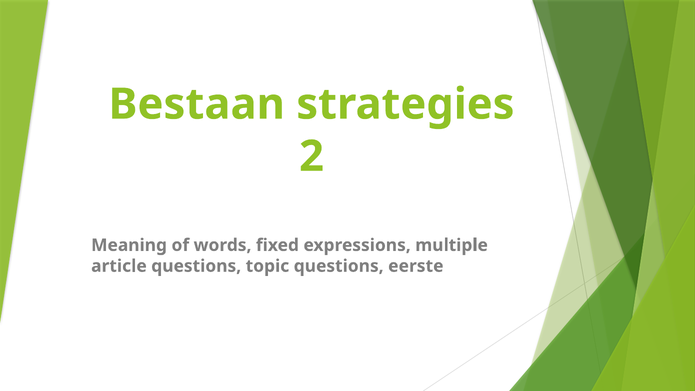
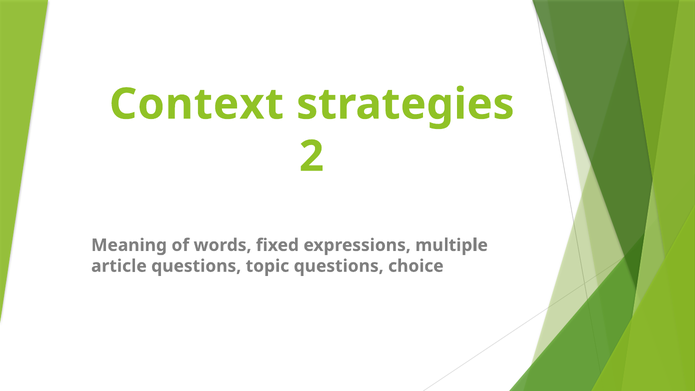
Bestaan: Bestaan -> Context
eerste: eerste -> choice
